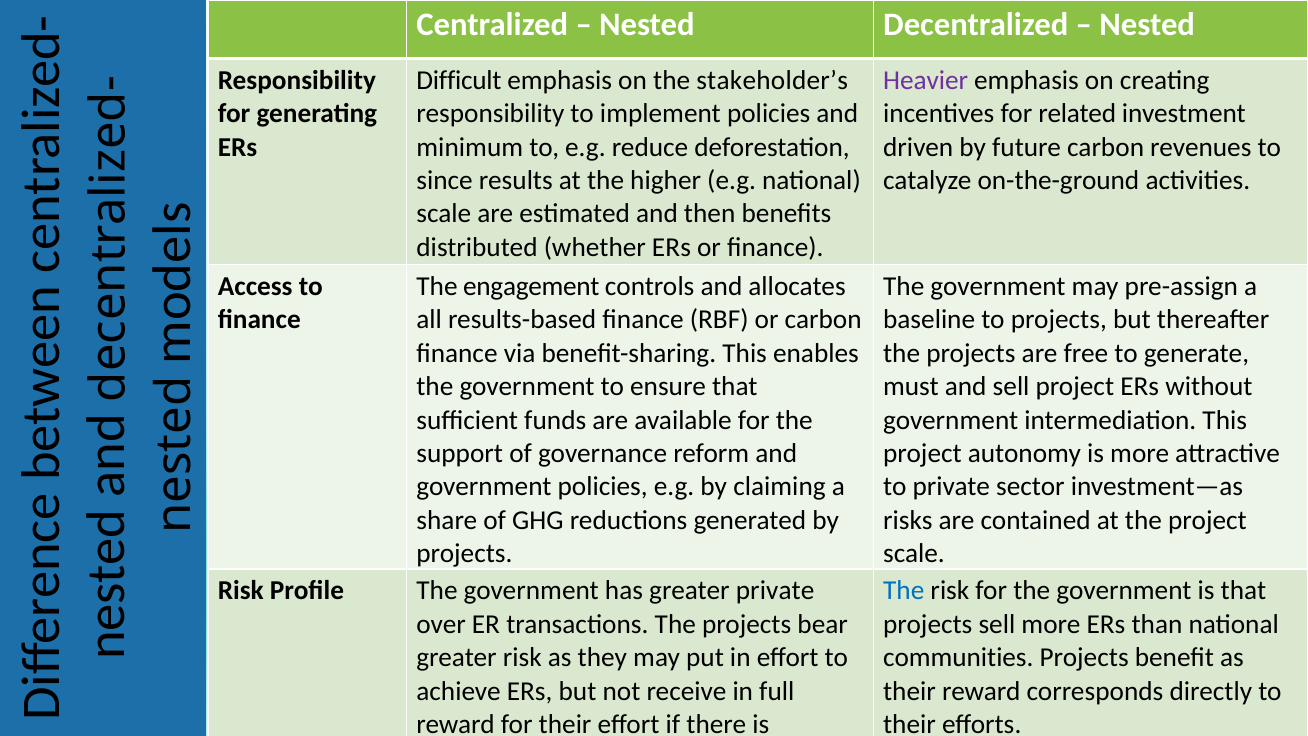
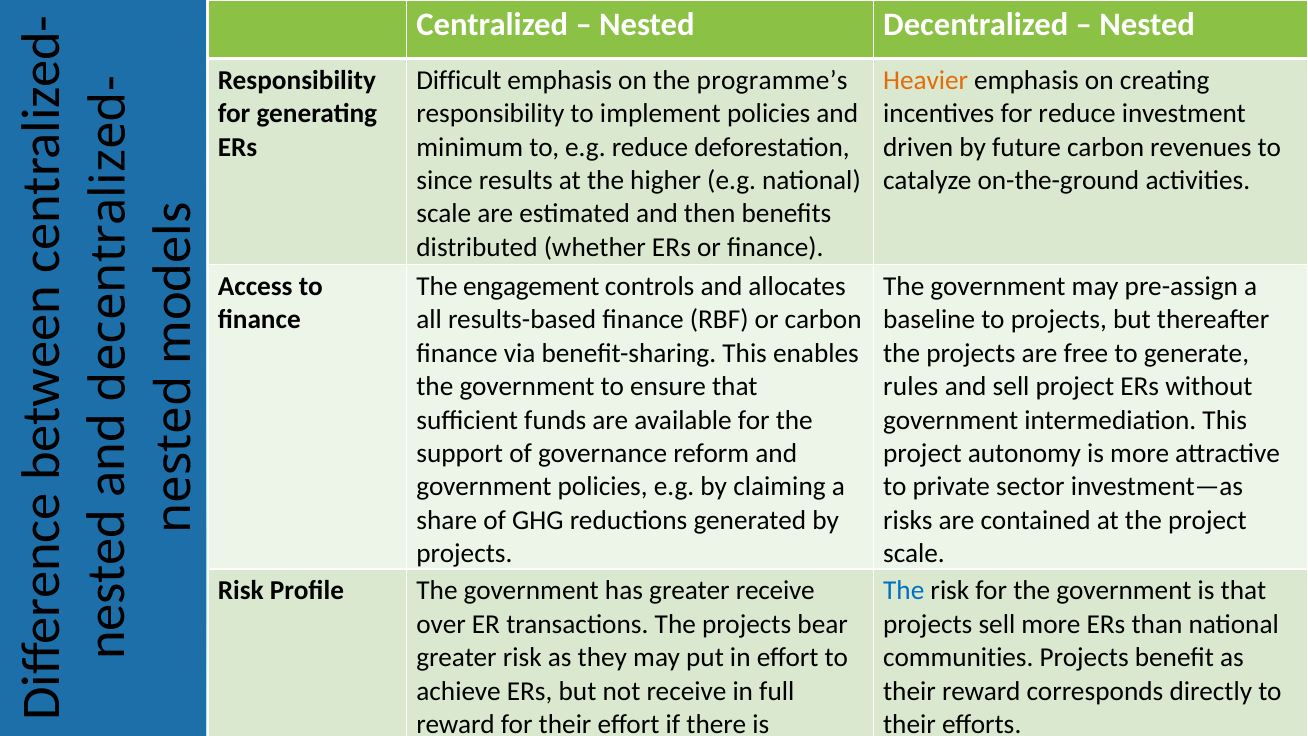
stakeholder’s: stakeholder’s -> programme’s
Heavier colour: purple -> orange
for related: related -> reduce
must: must -> rules
greater private: private -> receive
